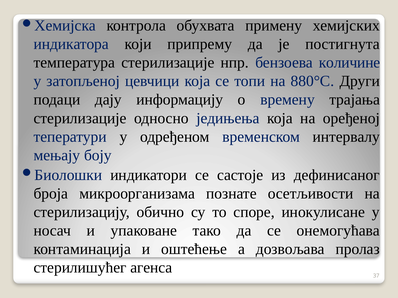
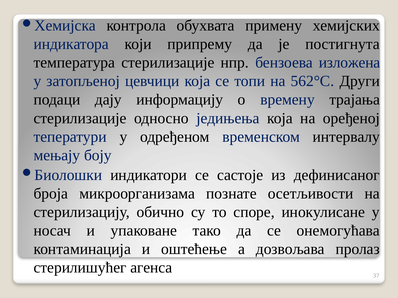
количине: количине -> изложена
880°С: 880°С -> 562°С
